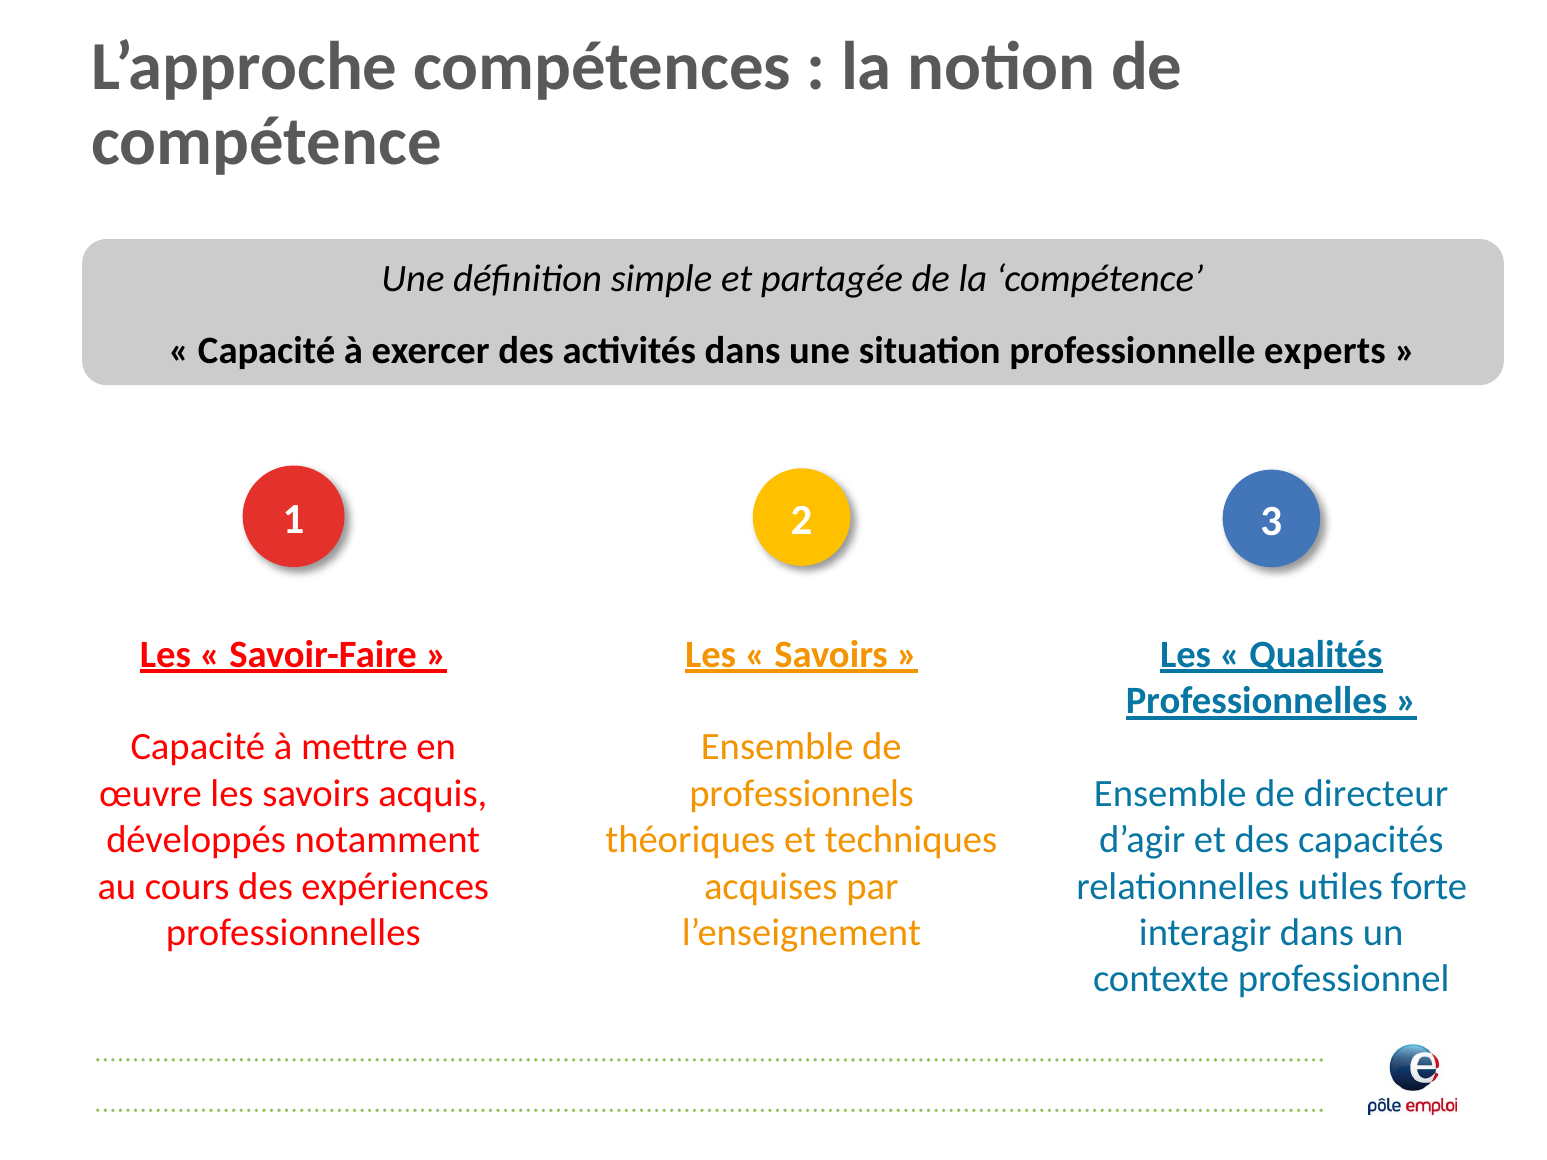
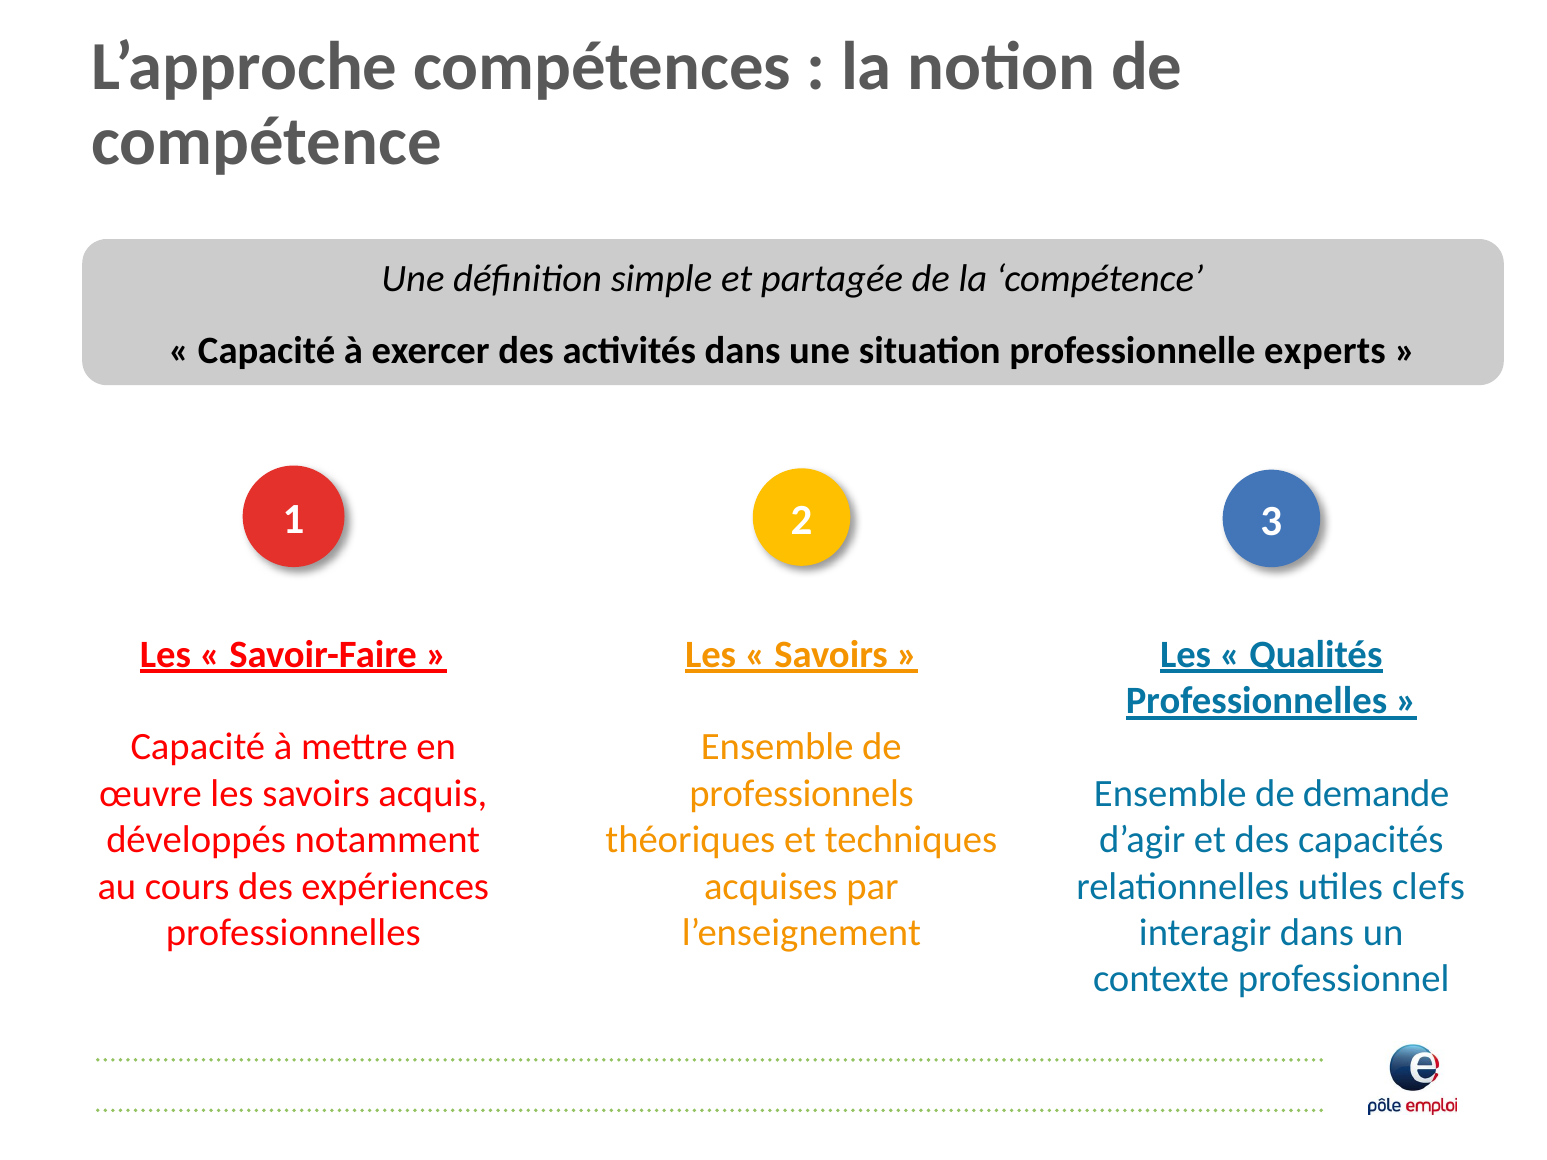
directeur: directeur -> demande
forte: forte -> clefs
